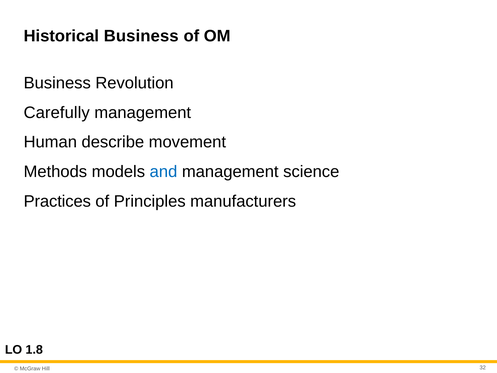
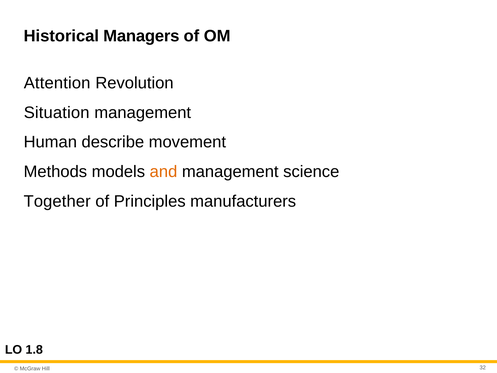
Historical Business: Business -> Managers
Business at (57, 83): Business -> Attention
Carefully: Carefully -> Situation
and colour: blue -> orange
Practices: Practices -> Together
